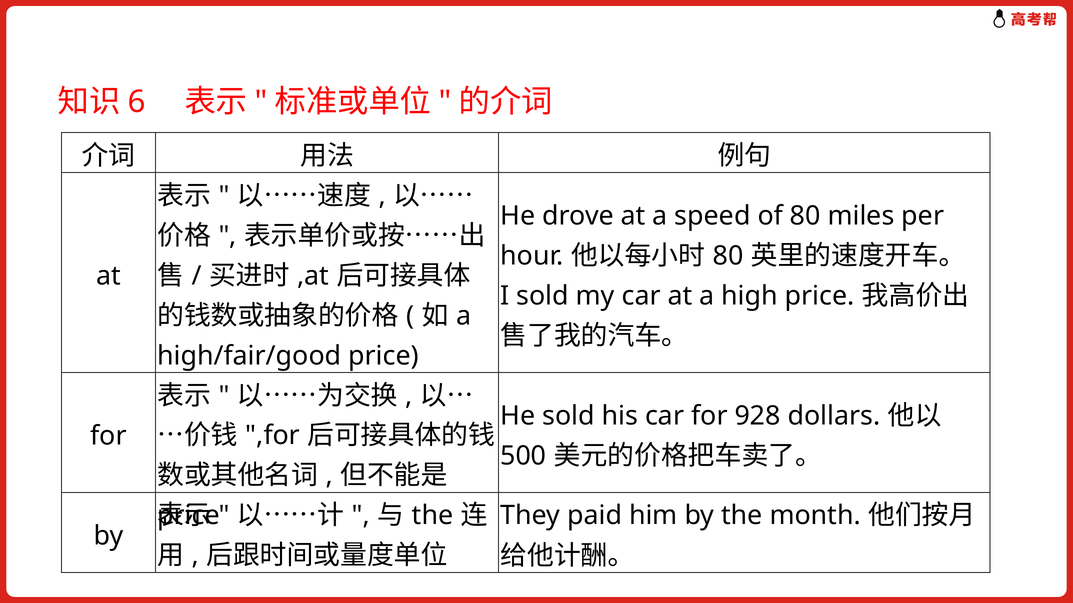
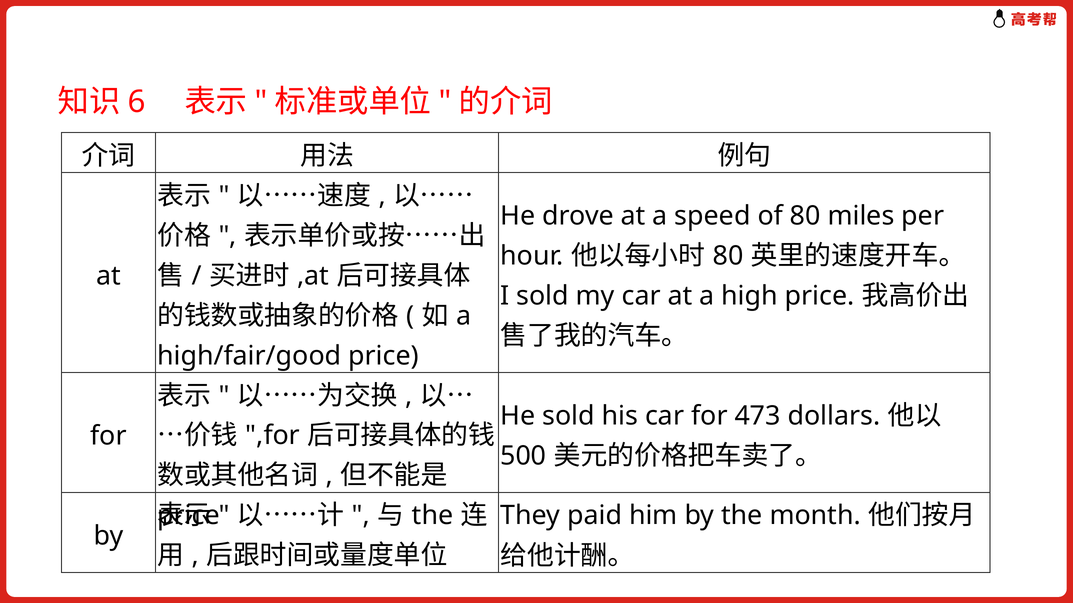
928: 928 -> 473
